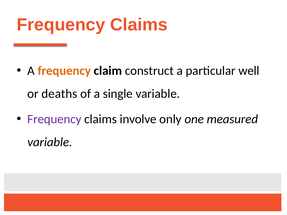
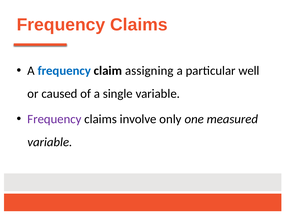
frequency at (64, 71) colour: orange -> blue
construct: construct -> assigning
deaths: deaths -> caused
